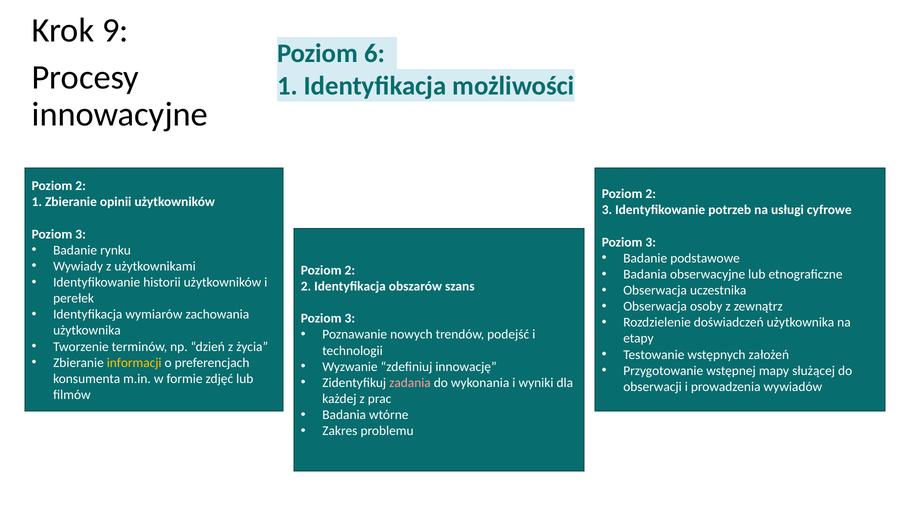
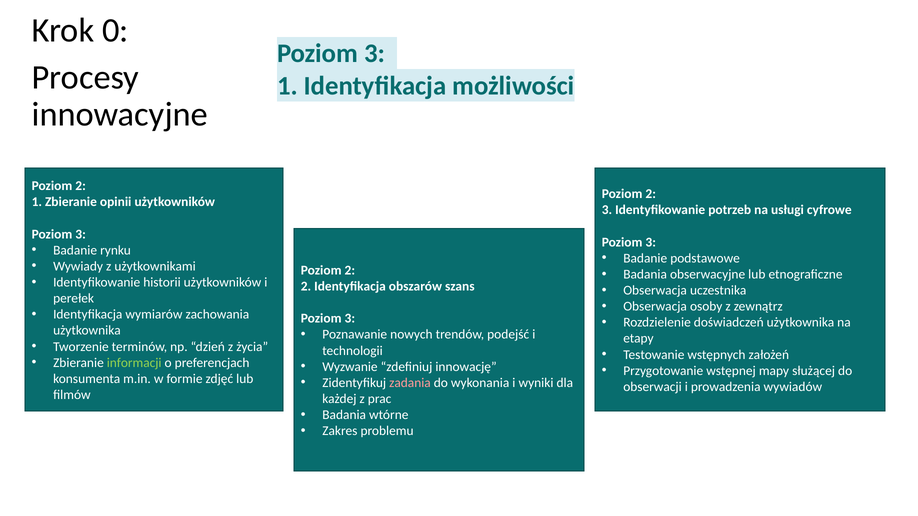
9: 9 -> 0
6 at (375, 54): 6 -> 3
informacji colour: yellow -> light green
